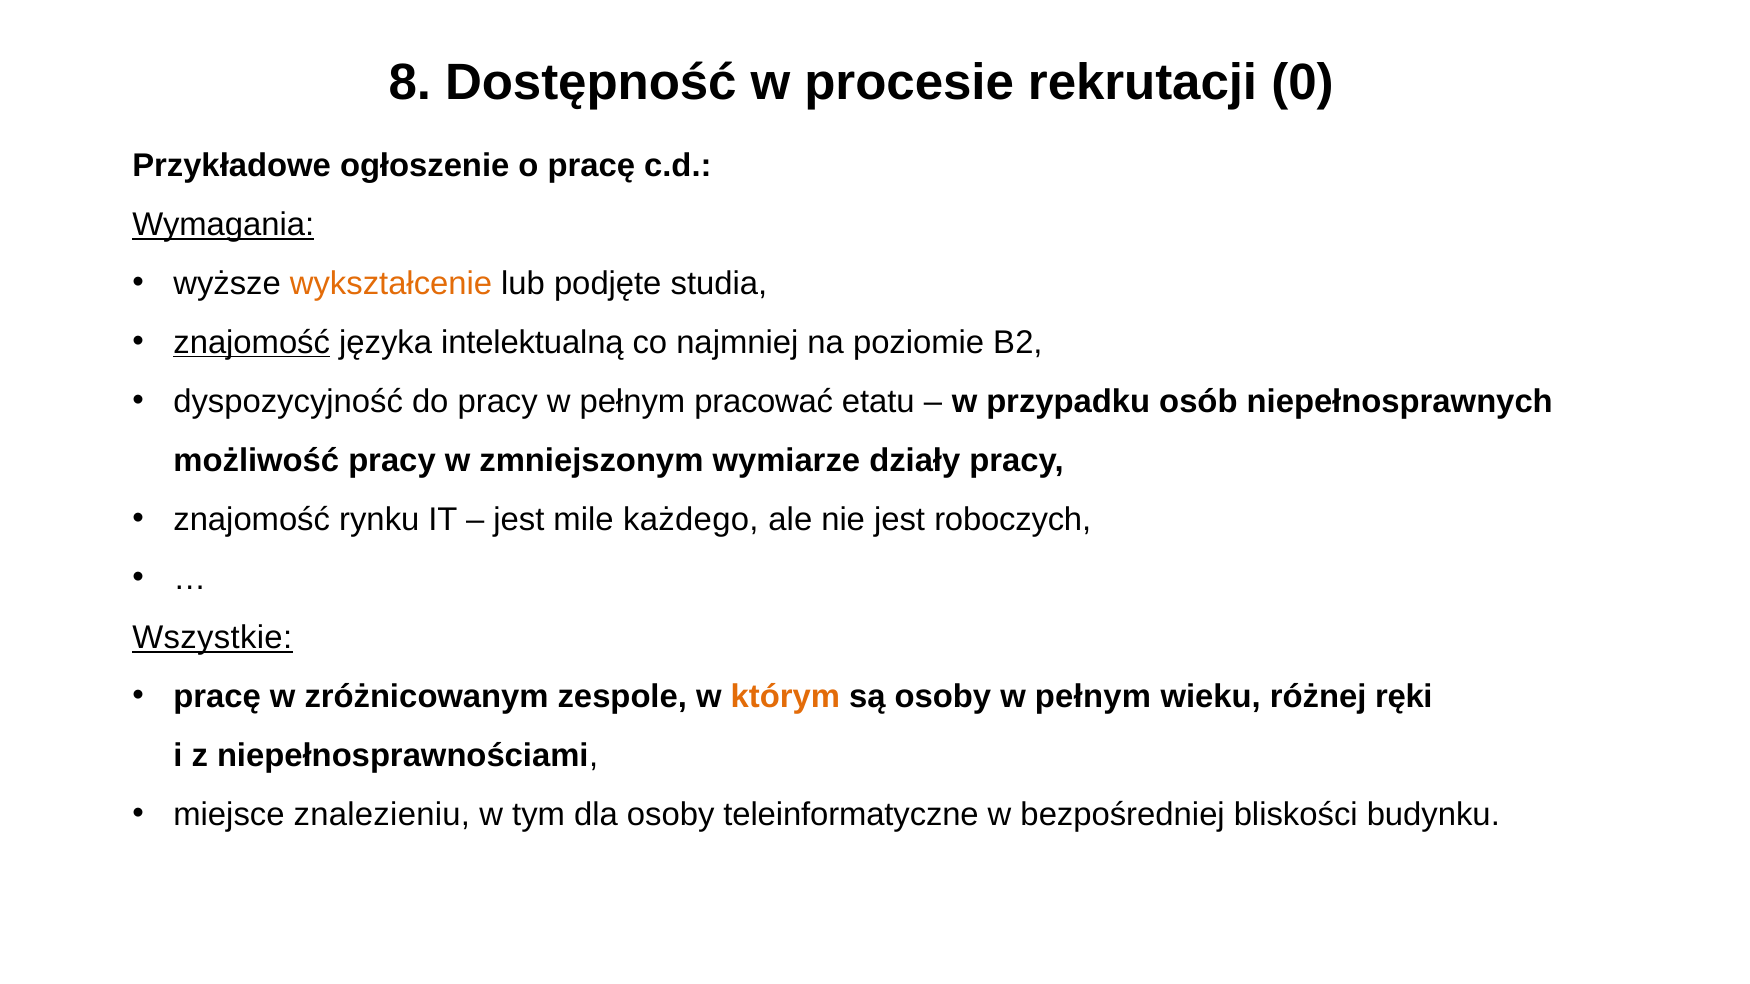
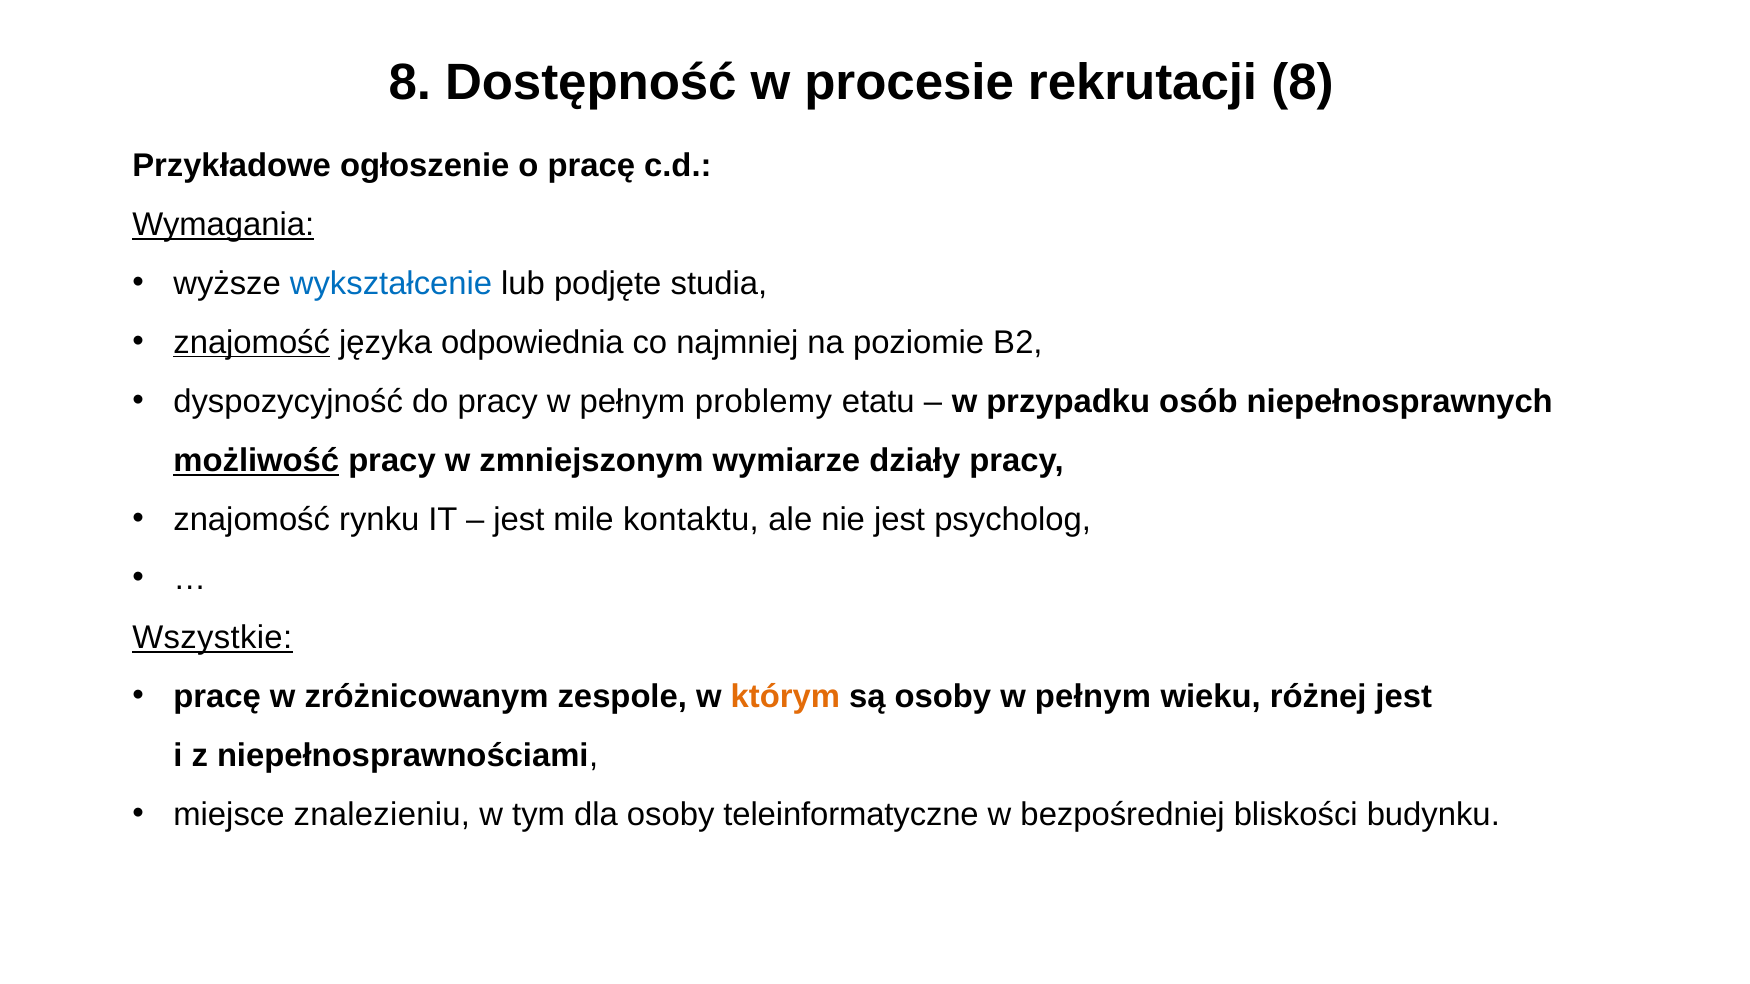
rekrutacji 0: 0 -> 8
wykształcenie colour: orange -> blue
intelektualną: intelektualną -> odpowiednia
pracować: pracować -> problemy
możliwość underline: none -> present
każdego: każdego -> kontaktu
roboczych: roboczych -> psycholog
różnej ręki: ręki -> jest
